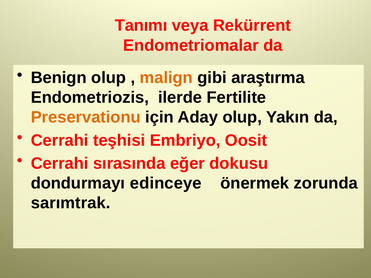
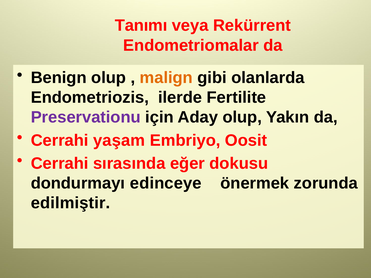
araştırma: araştırma -> olanlarda
Preservationu colour: orange -> purple
teşhisi: teşhisi -> yaşam
sarımtrak: sarımtrak -> edilmiştir
